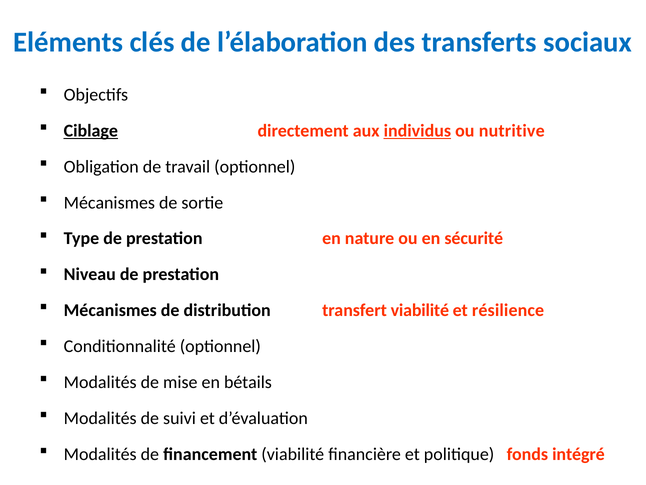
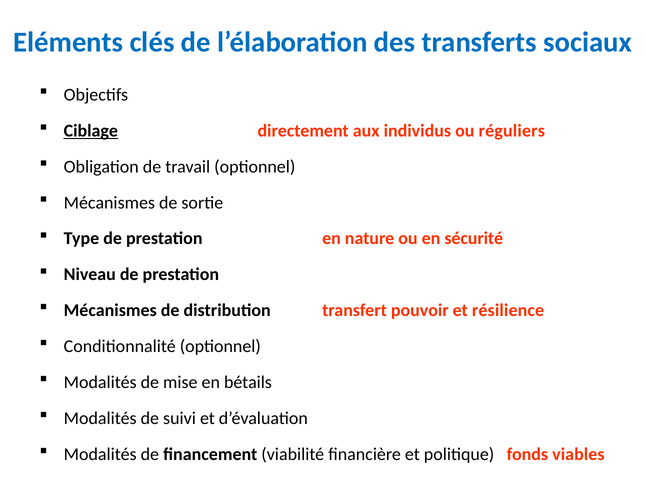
individus underline: present -> none
nutritive: nutritive -> réguliers
transfert viabilité: viabilité -> pouvoir
intégré: intégré -> viables
